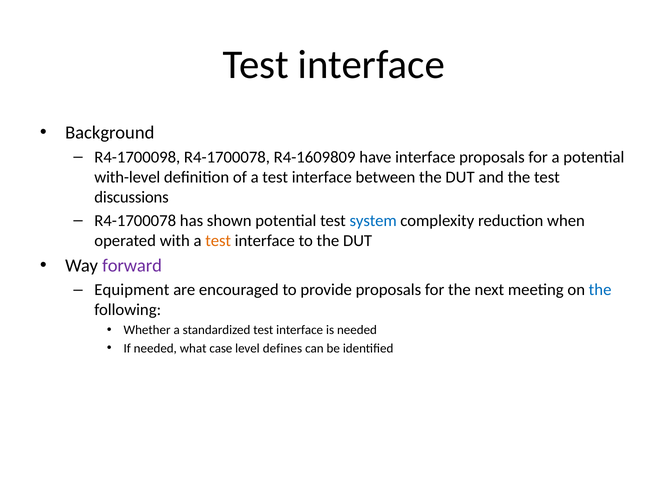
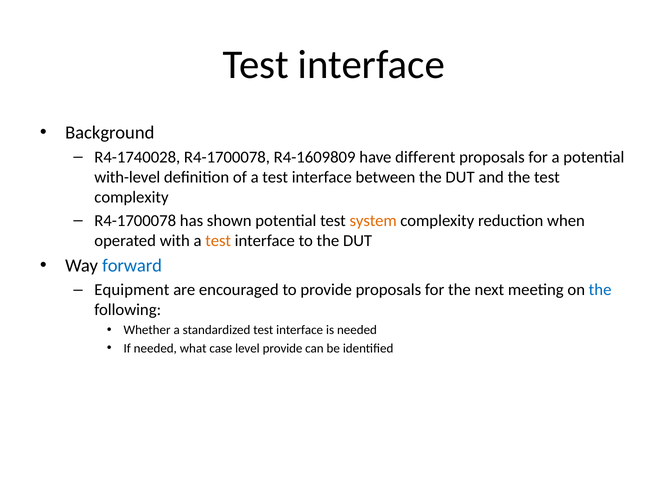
R4-1700098: R4-1700098 -> R4-1740028
have interface: interface -> different
discussions at (132, 197): discussions -> complexity
system colour: blue -> orange
forward colour: purple -> blue
level defines: defines -> provide
